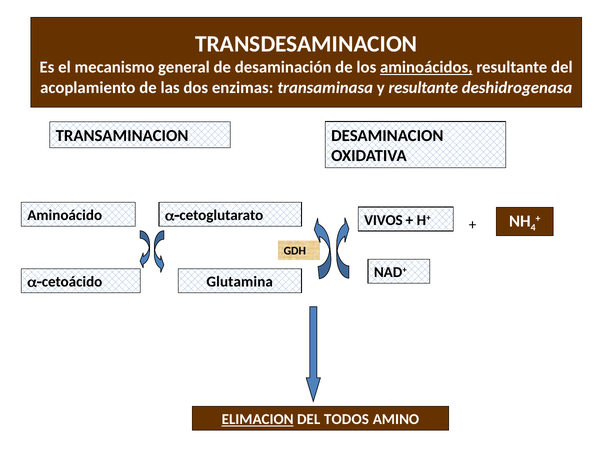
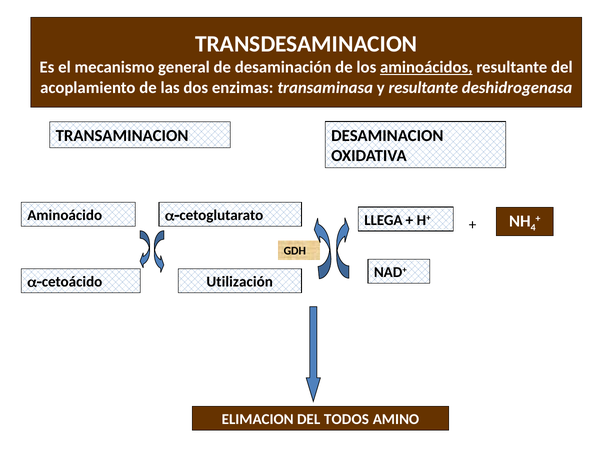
VIVOS: VIVOS -> LLEGA
Glutamina: Glutamina -> Utilización
ELIMACION underline: present -> none
